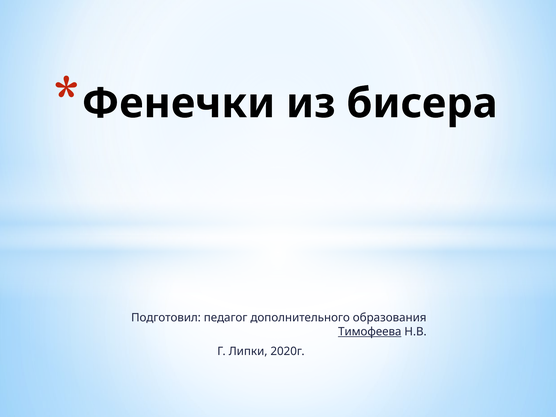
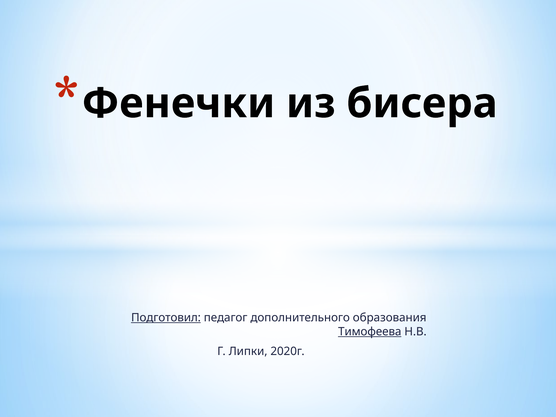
Подготовил underline: none -> present
